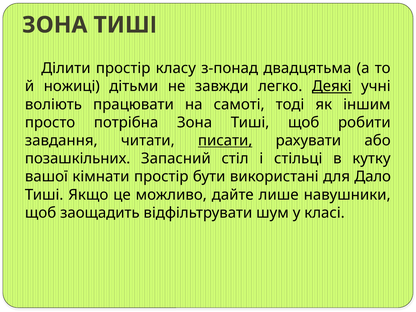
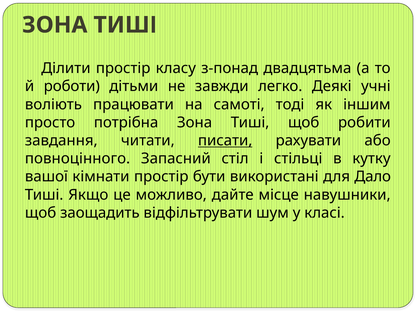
ножиці: ножиці -> роботи
Деякі underline: present -> none
позашкільних: позашкільних -> повноцінного
лише: лише -> місце
